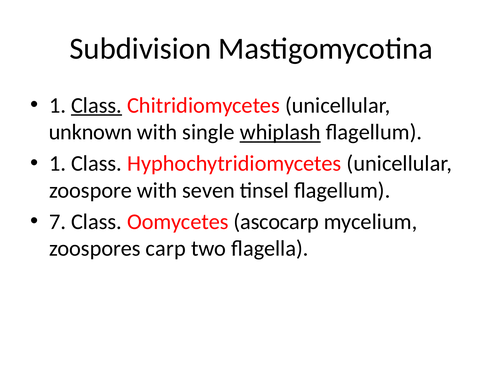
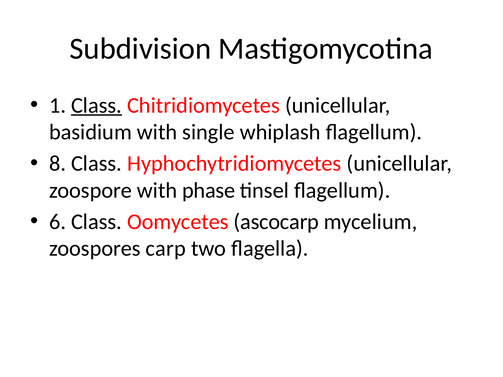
unknown: unknown -> basidium
whiplash underline: present -> none
1 at (58, 164): 1 -> 8
seven: seven -> phase
7: 7 -> 6
